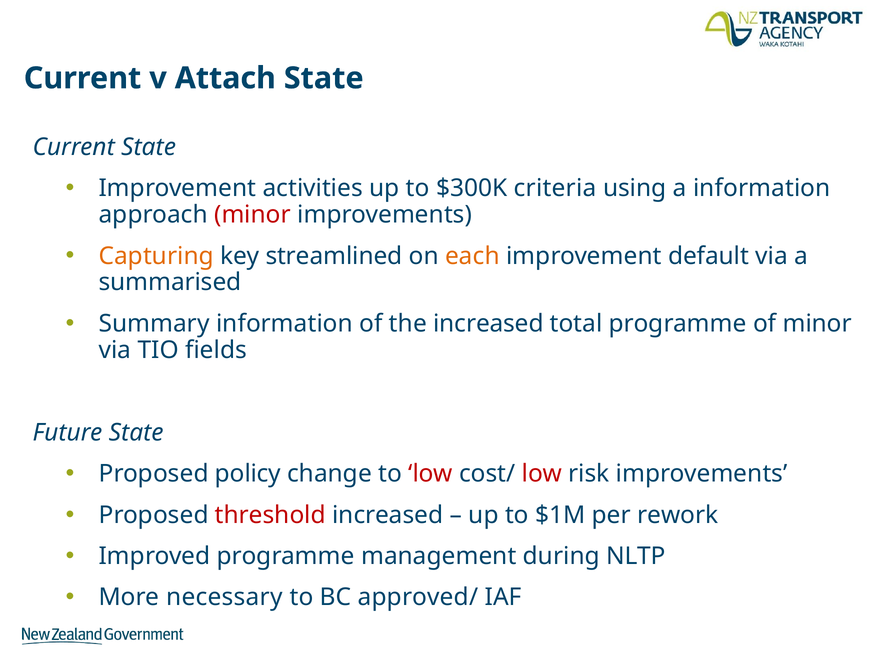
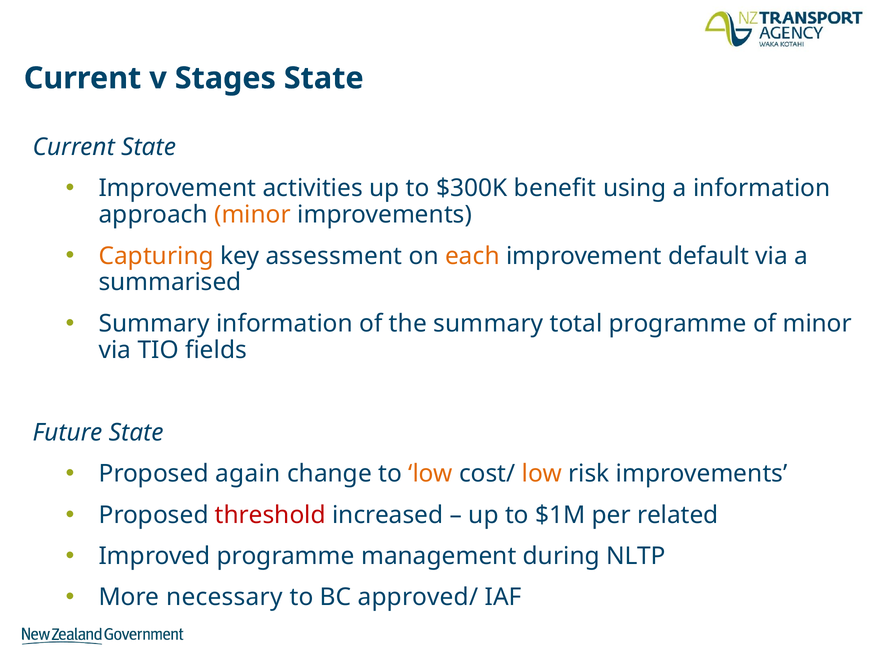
Attach: Attach -> Stages
criteria: criteria -> benefit
minor at (253, 215) colour: red -> orange
streamlined: streamlined -> assessment
the increased: increased -> summary
policy: policy -> again
low at (431, 473) colour: red -> orange
low at (542, 473) colour: red -> orange
rework: rework -> related
